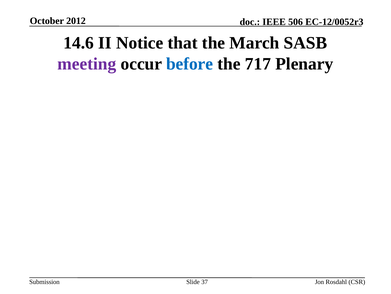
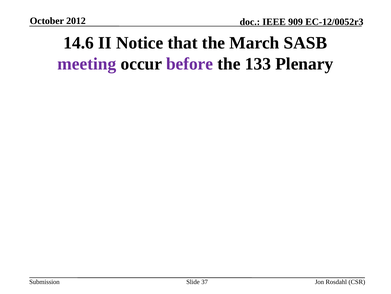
506: 506 -> 909
before colour: blue -> purple
717: 717 -> 133
